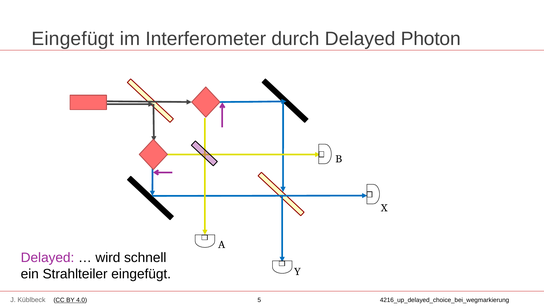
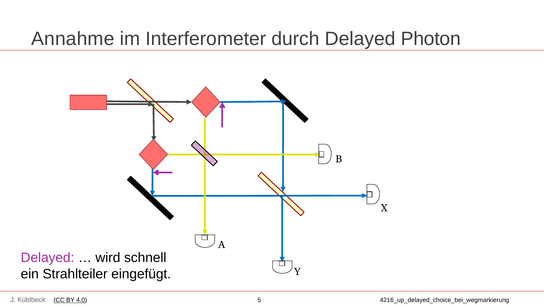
Eingefügt at (73, 39): Eingefügt -> Annahme
